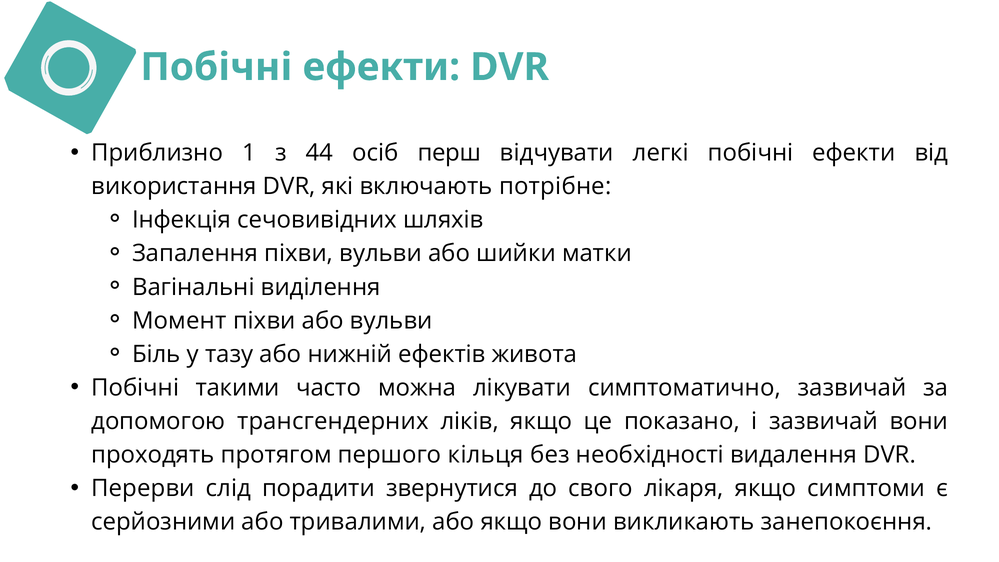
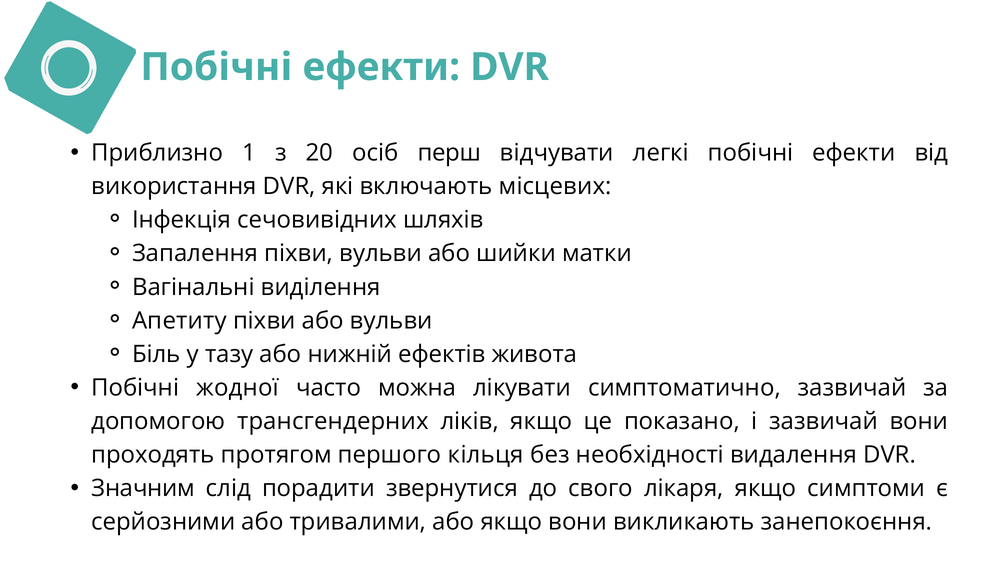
44: 44 -> 20
потрібне: потрібне -> місцевих
Момент: Момент -> Апетиту
такими: такими -> жодної
Перерви: Перерви -> Значним
